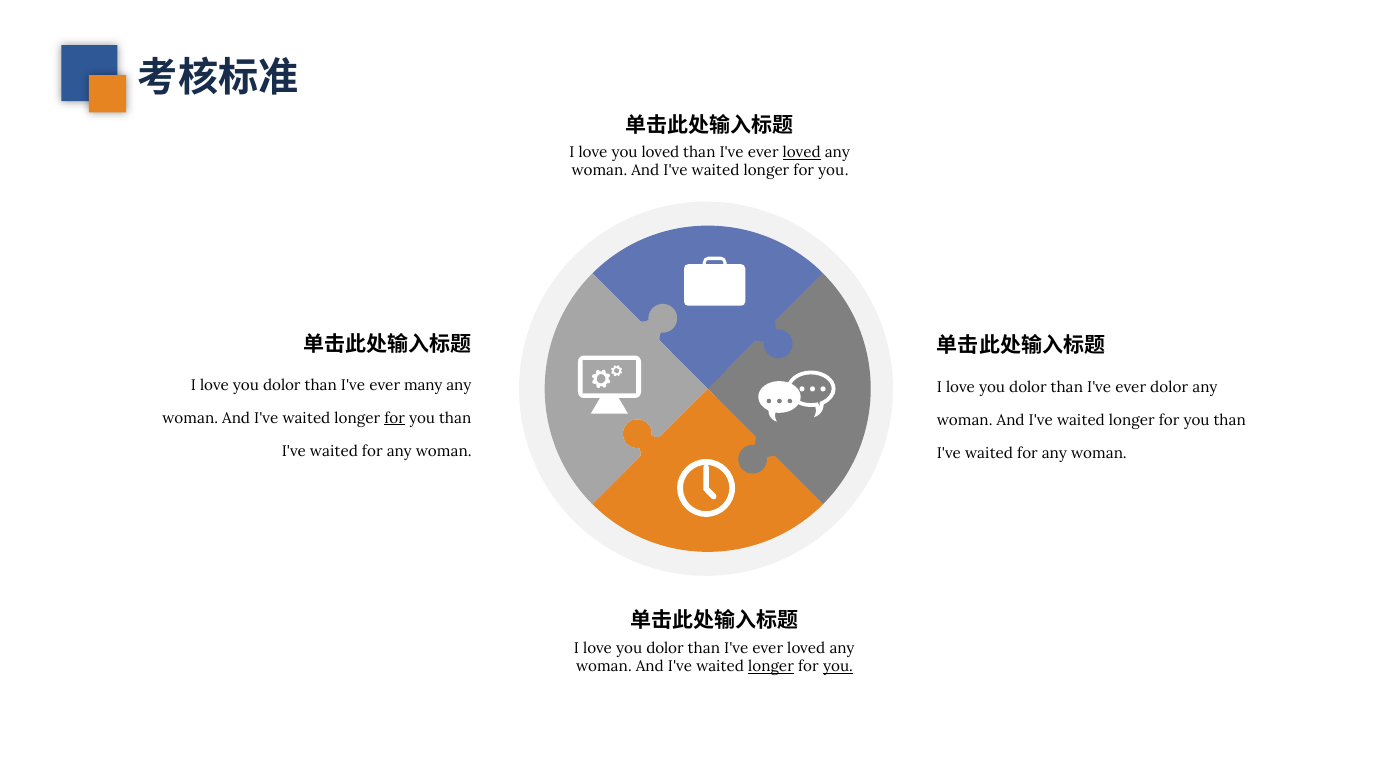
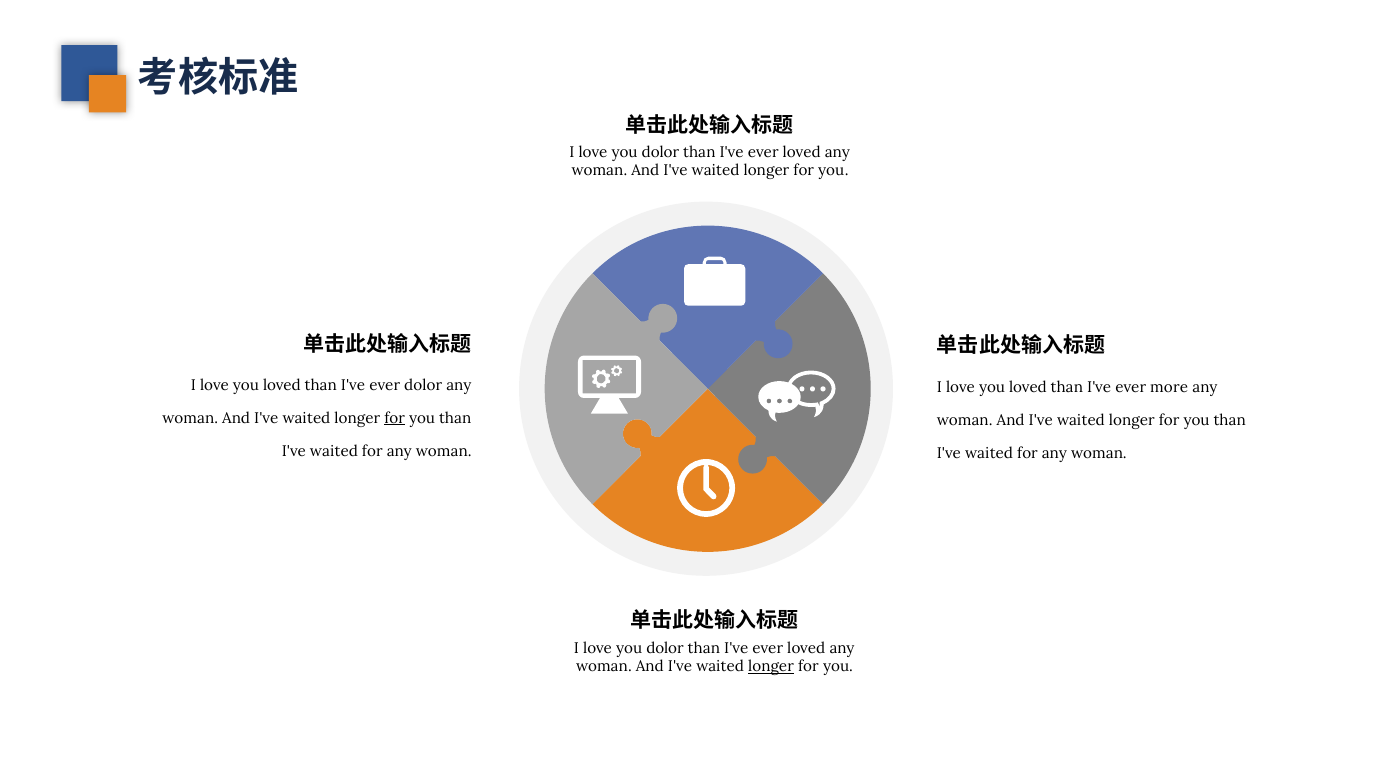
loved at (660, 152): loved -> dolor
loved at (802, 152) underline: present -> none
dolor at (282, 385): dolor -> loved
ever many: many -> dolor
dolor at (1028, 387): dolor -> loved
ever dolor: dolor -> more
you at (838, 666) underline: present -> none
